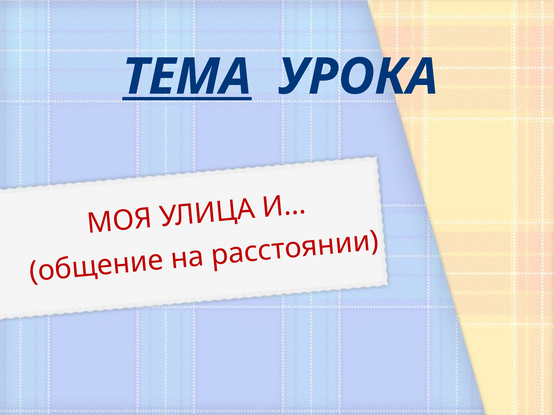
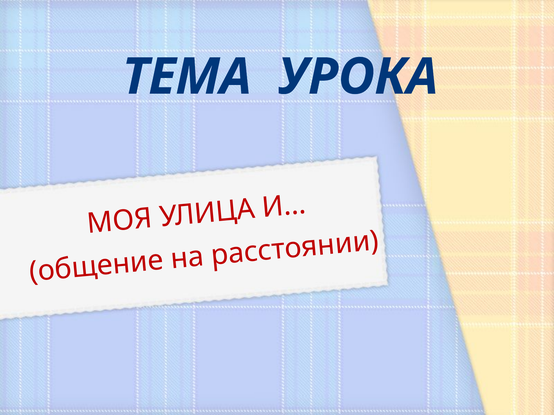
ТЕМА underline: present -> none
